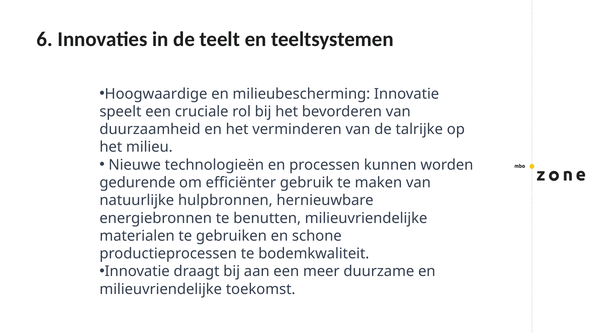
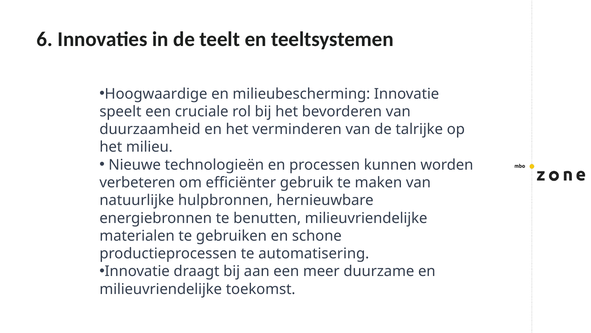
gedurende: gedurende -> verbeteren
bodemkwaliteit: bodemkwaliteit -> automatisering
